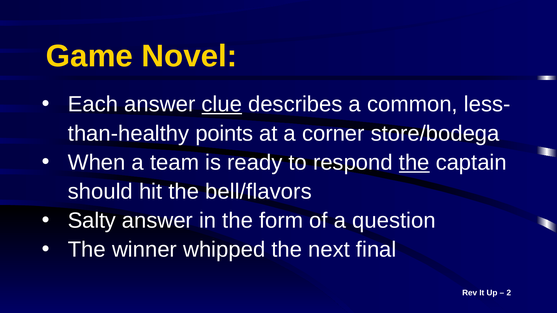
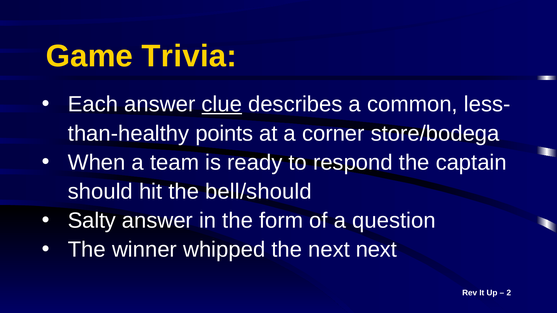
Novel: Novel -> Trivia
the at (414, 163) underline: present -> none
bell/flavors: bell/flavors -> bell/should
next final: final -> next
